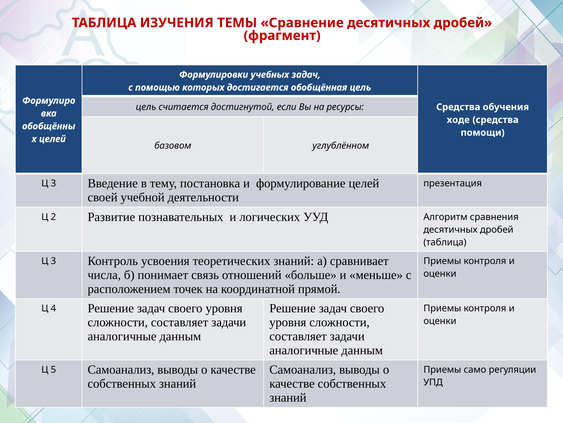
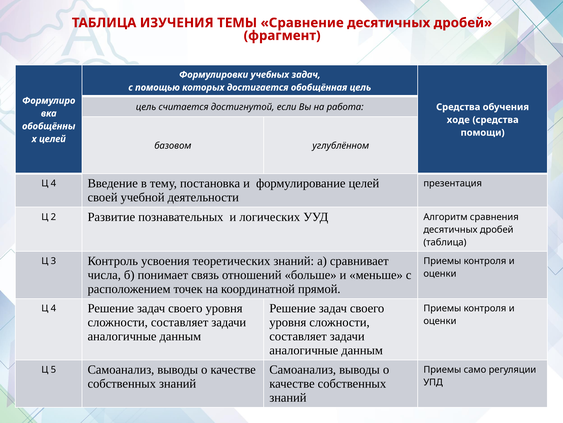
ресурсы: ресурсы -> работа
3 at (53, 183): 3 -> 4
